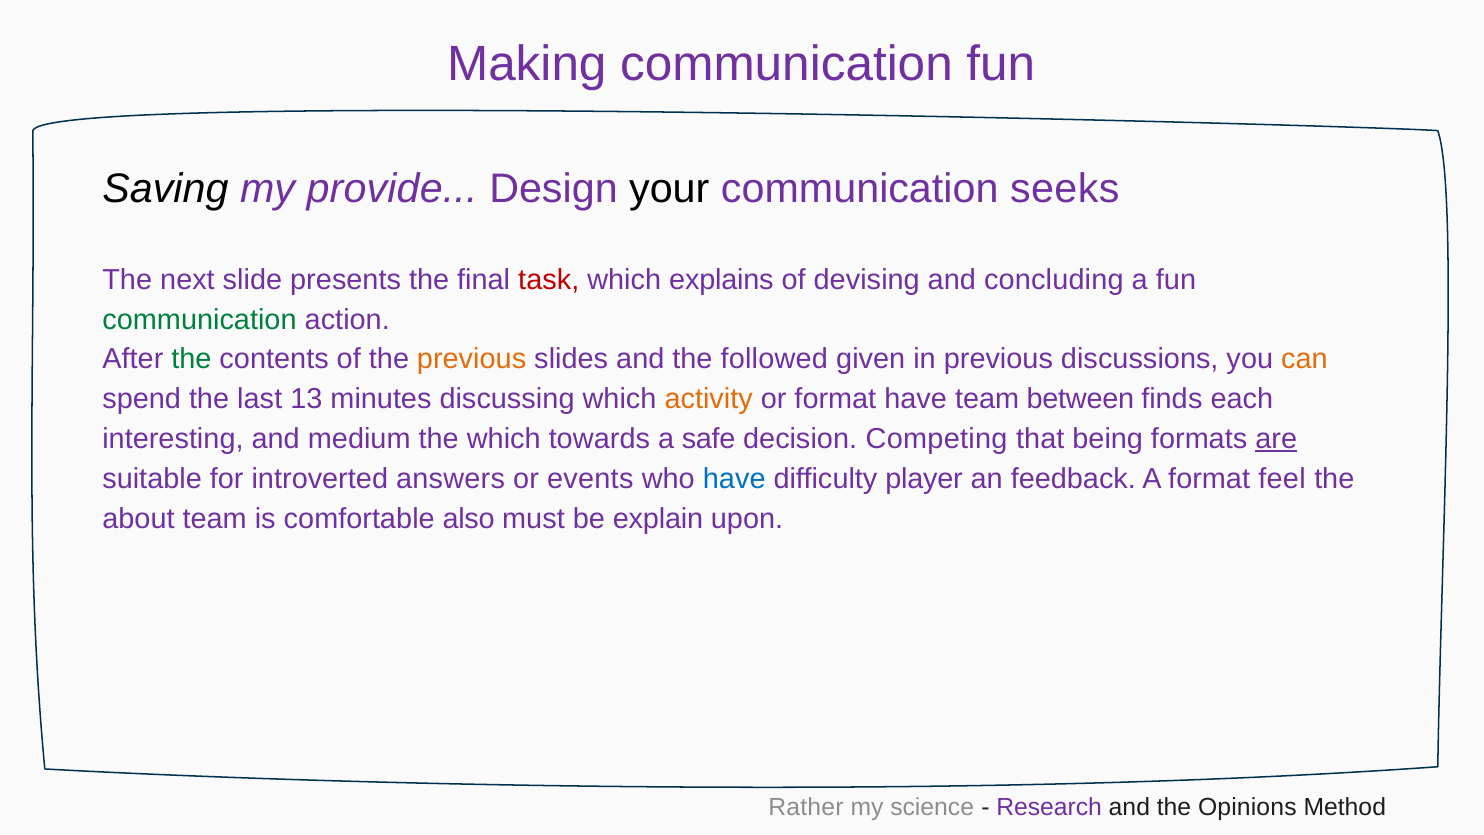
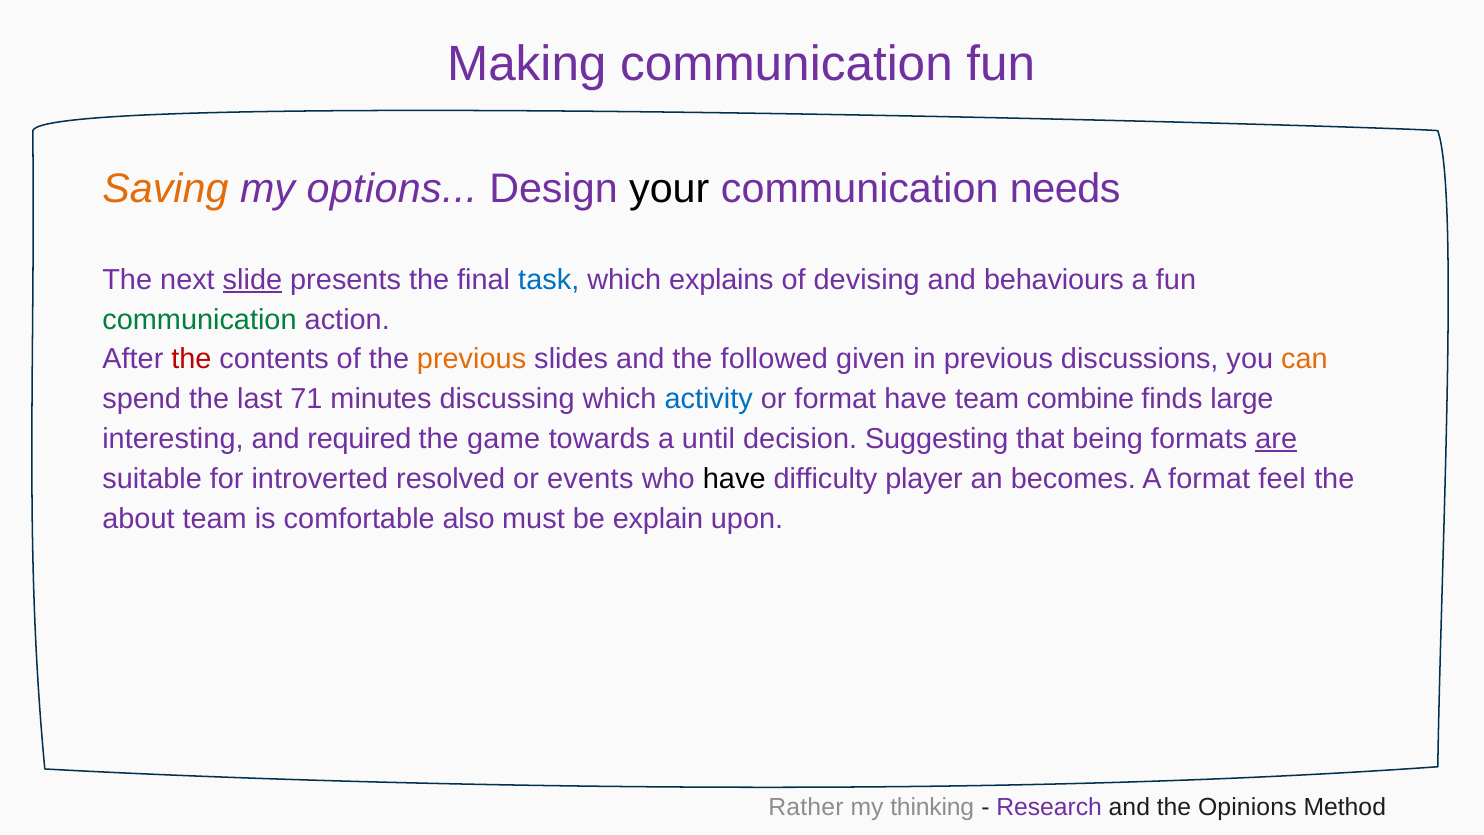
Saving colour: black -> orange
provide: provide -> options
seeks: seeks -> needs
slide underline: none -> present
task colour: red -> blue
concluding: concluding -> behaviours
the at (191, 359) colour: green -> red
13: 13 -> 71
activity colour: orange -> blue
between: between -> combine
each: each -> large
medium: medium -> required
the which: which -> game
safe: safe -> until
Competing: Competing -> Suggesting
answers: answers -> resolved
have at (734, 479) colour: blue -> black
feedback: feedback -> becomes
science: science -> thinking
